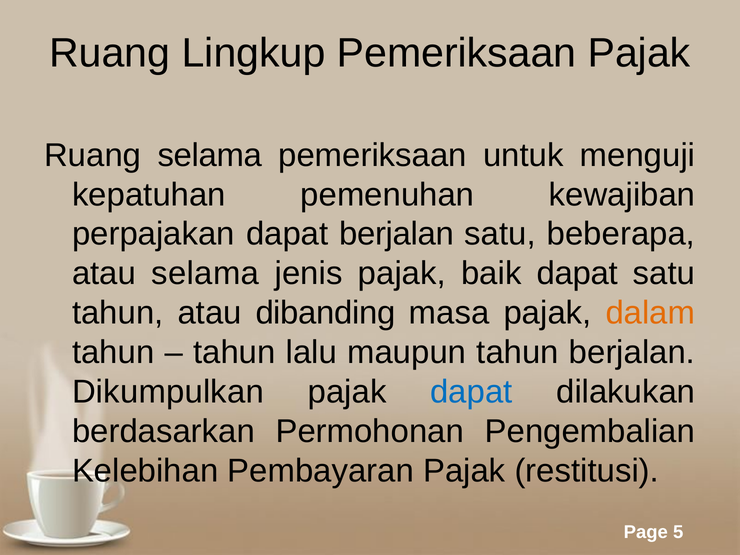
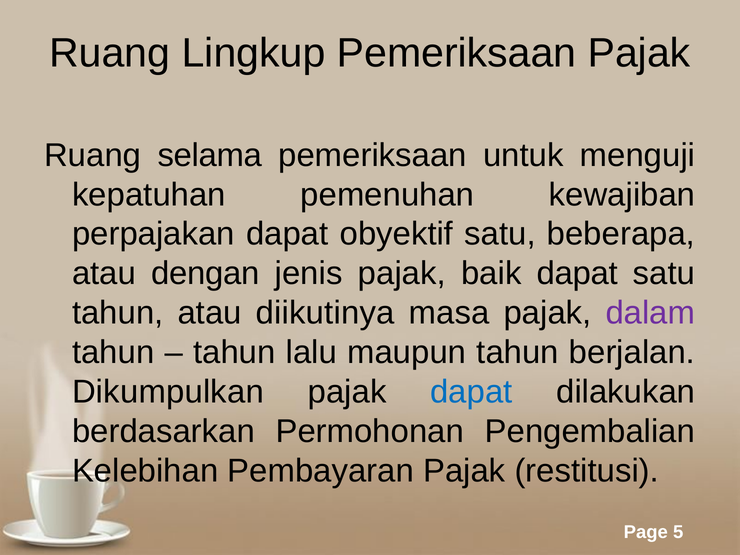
dapat berjalan: berjalan -> obyektif
atau selama: selama -> dengan
dibanding: dibanding -> diikutinya
dalam colour: orange -> purple
